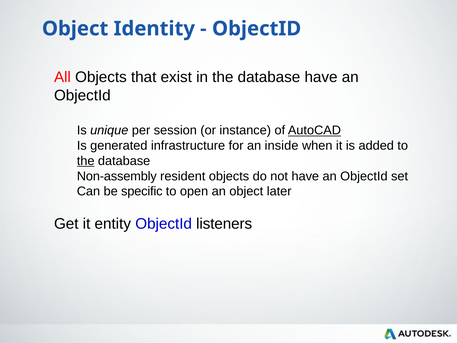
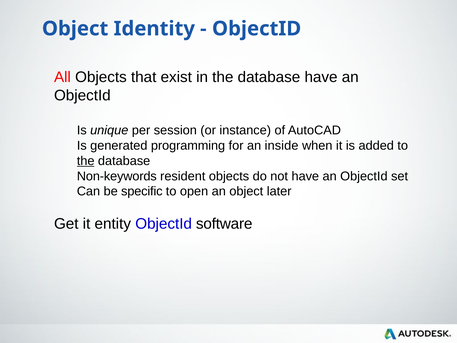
AutoCAD underline: present -> none
infrastructure: infrastructure -> programming
Non-assembly: Non-assembly -> Non-keywords
listeners: listeners -> software
